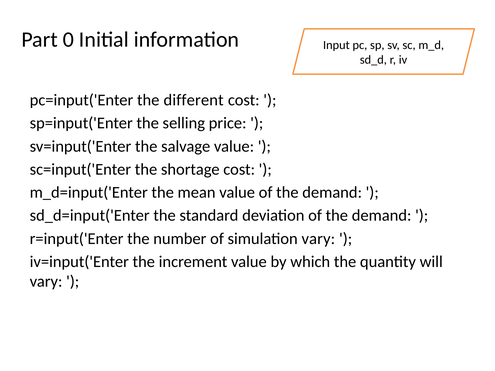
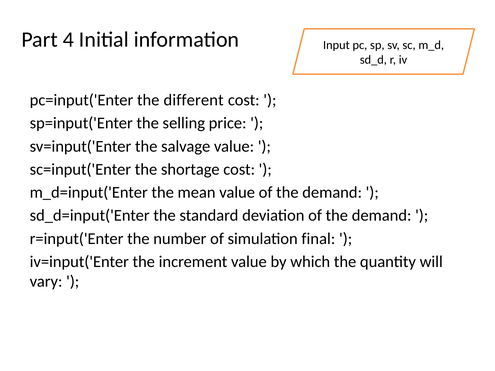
0: 0 -> 4
simulation vary: vary -> final
